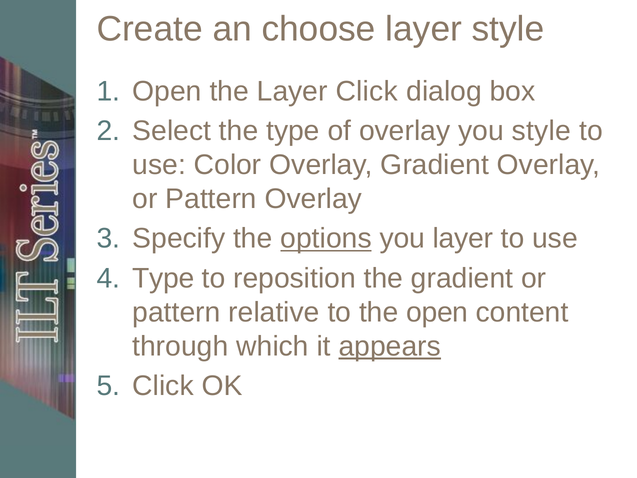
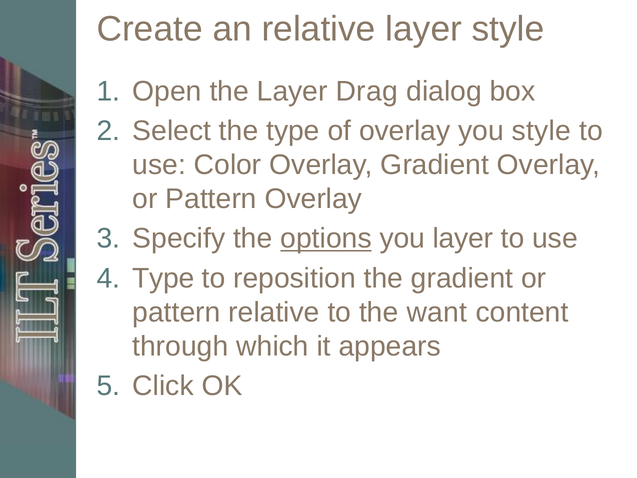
an choose: choose -> relative
Layer Click: Click -> Drag
the open: open -> want
appears underline: present -> none
